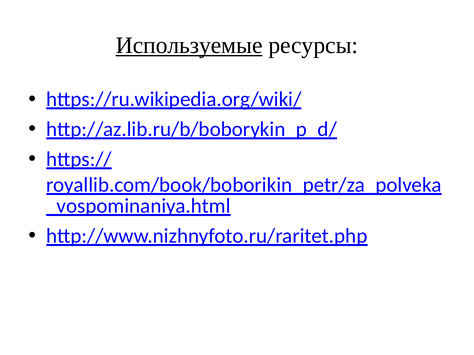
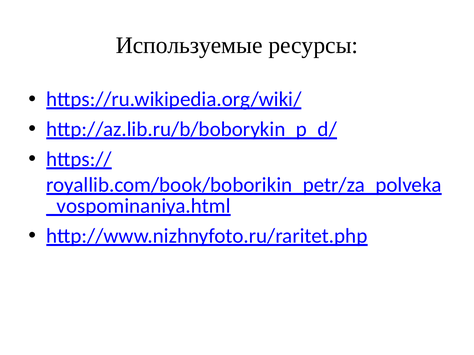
Используемые underline: present -> none
